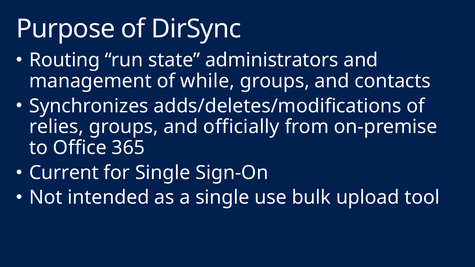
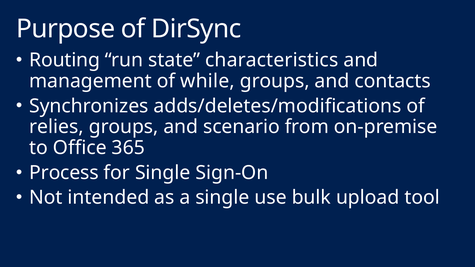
administrators: administrators -> characteristics
officially: officially -> scenario
Current: Current -> Process
